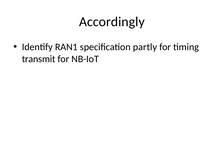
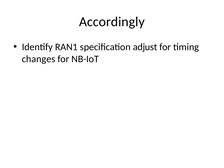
partly: partly -> adjust
transmit: transmit -> changes
